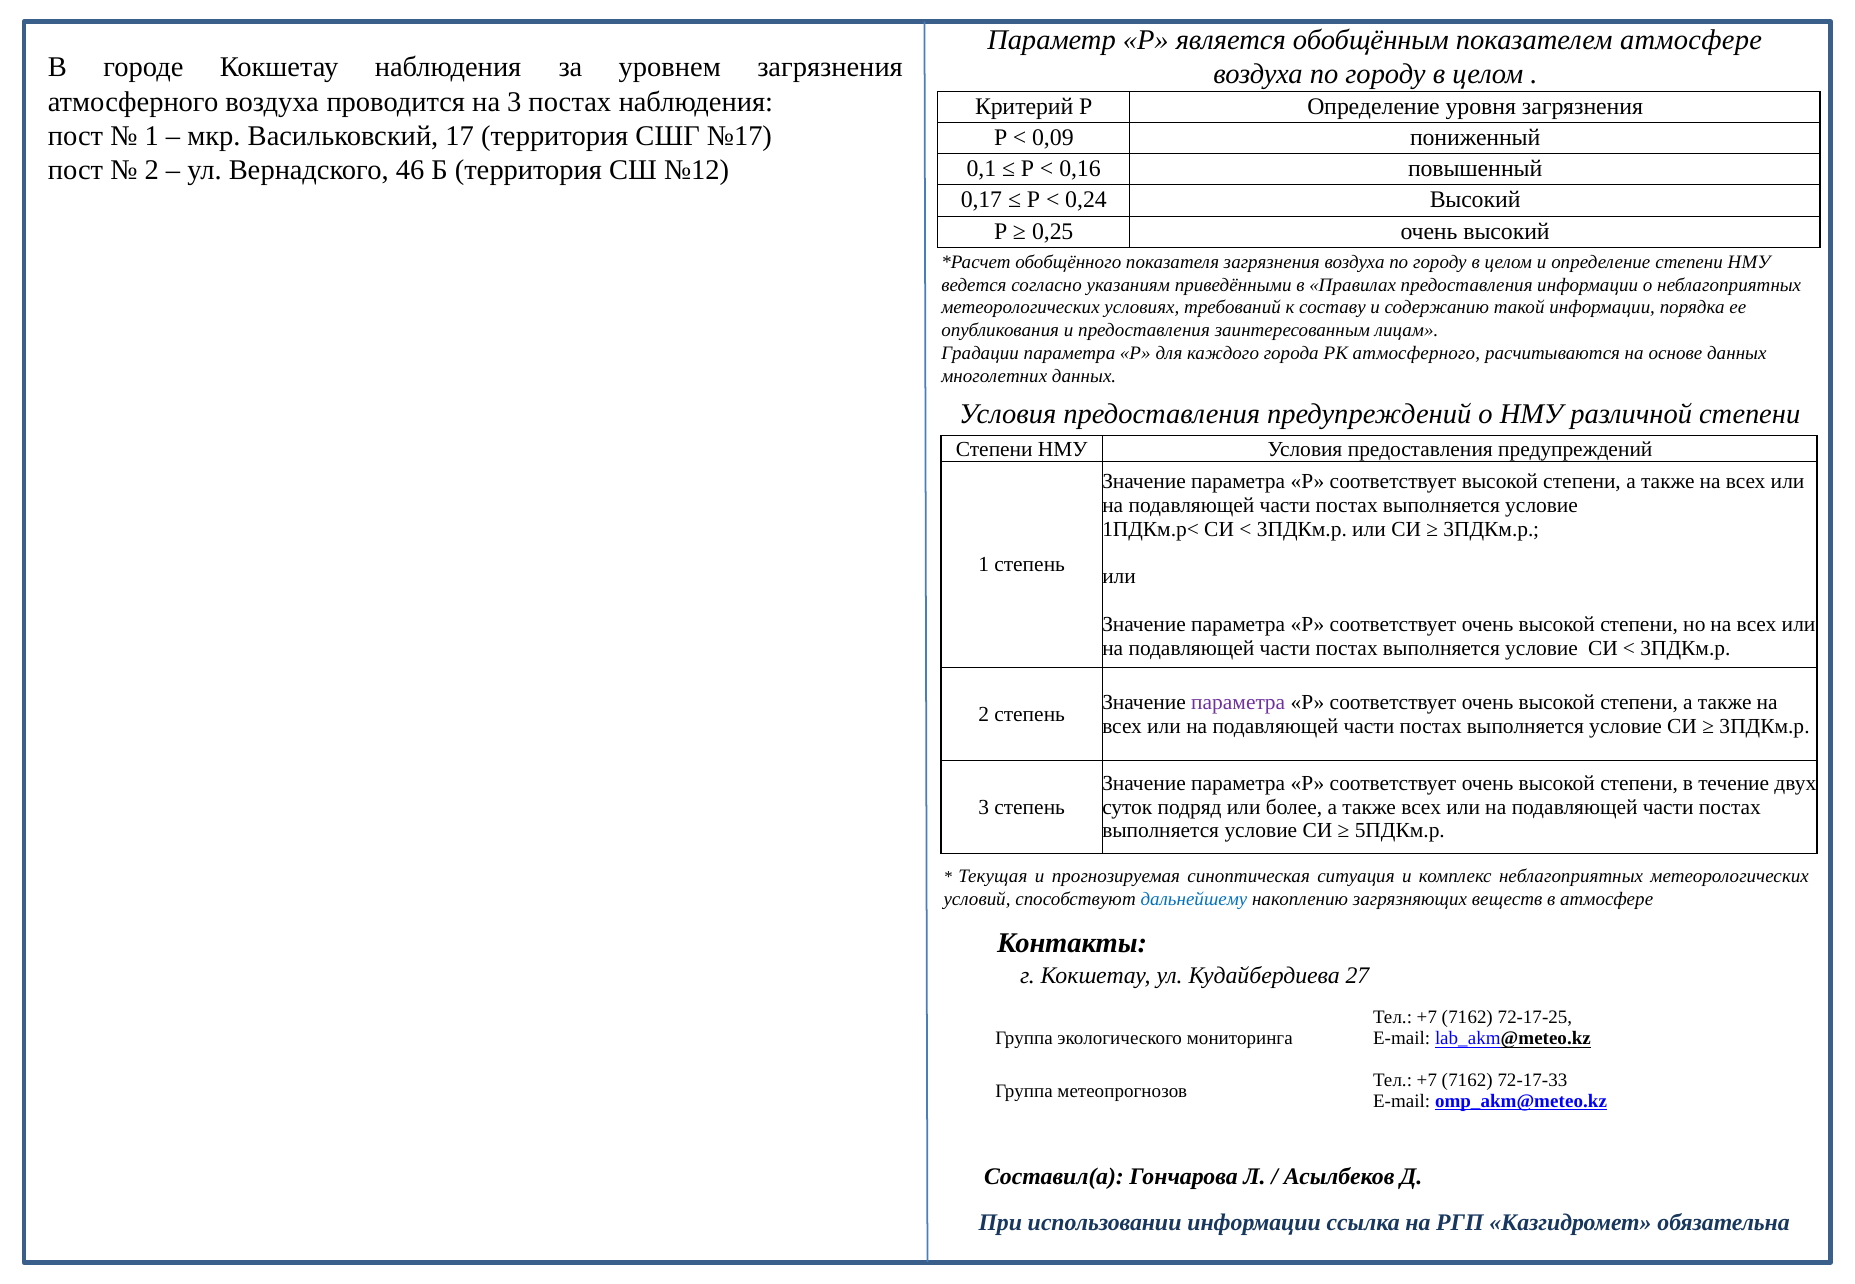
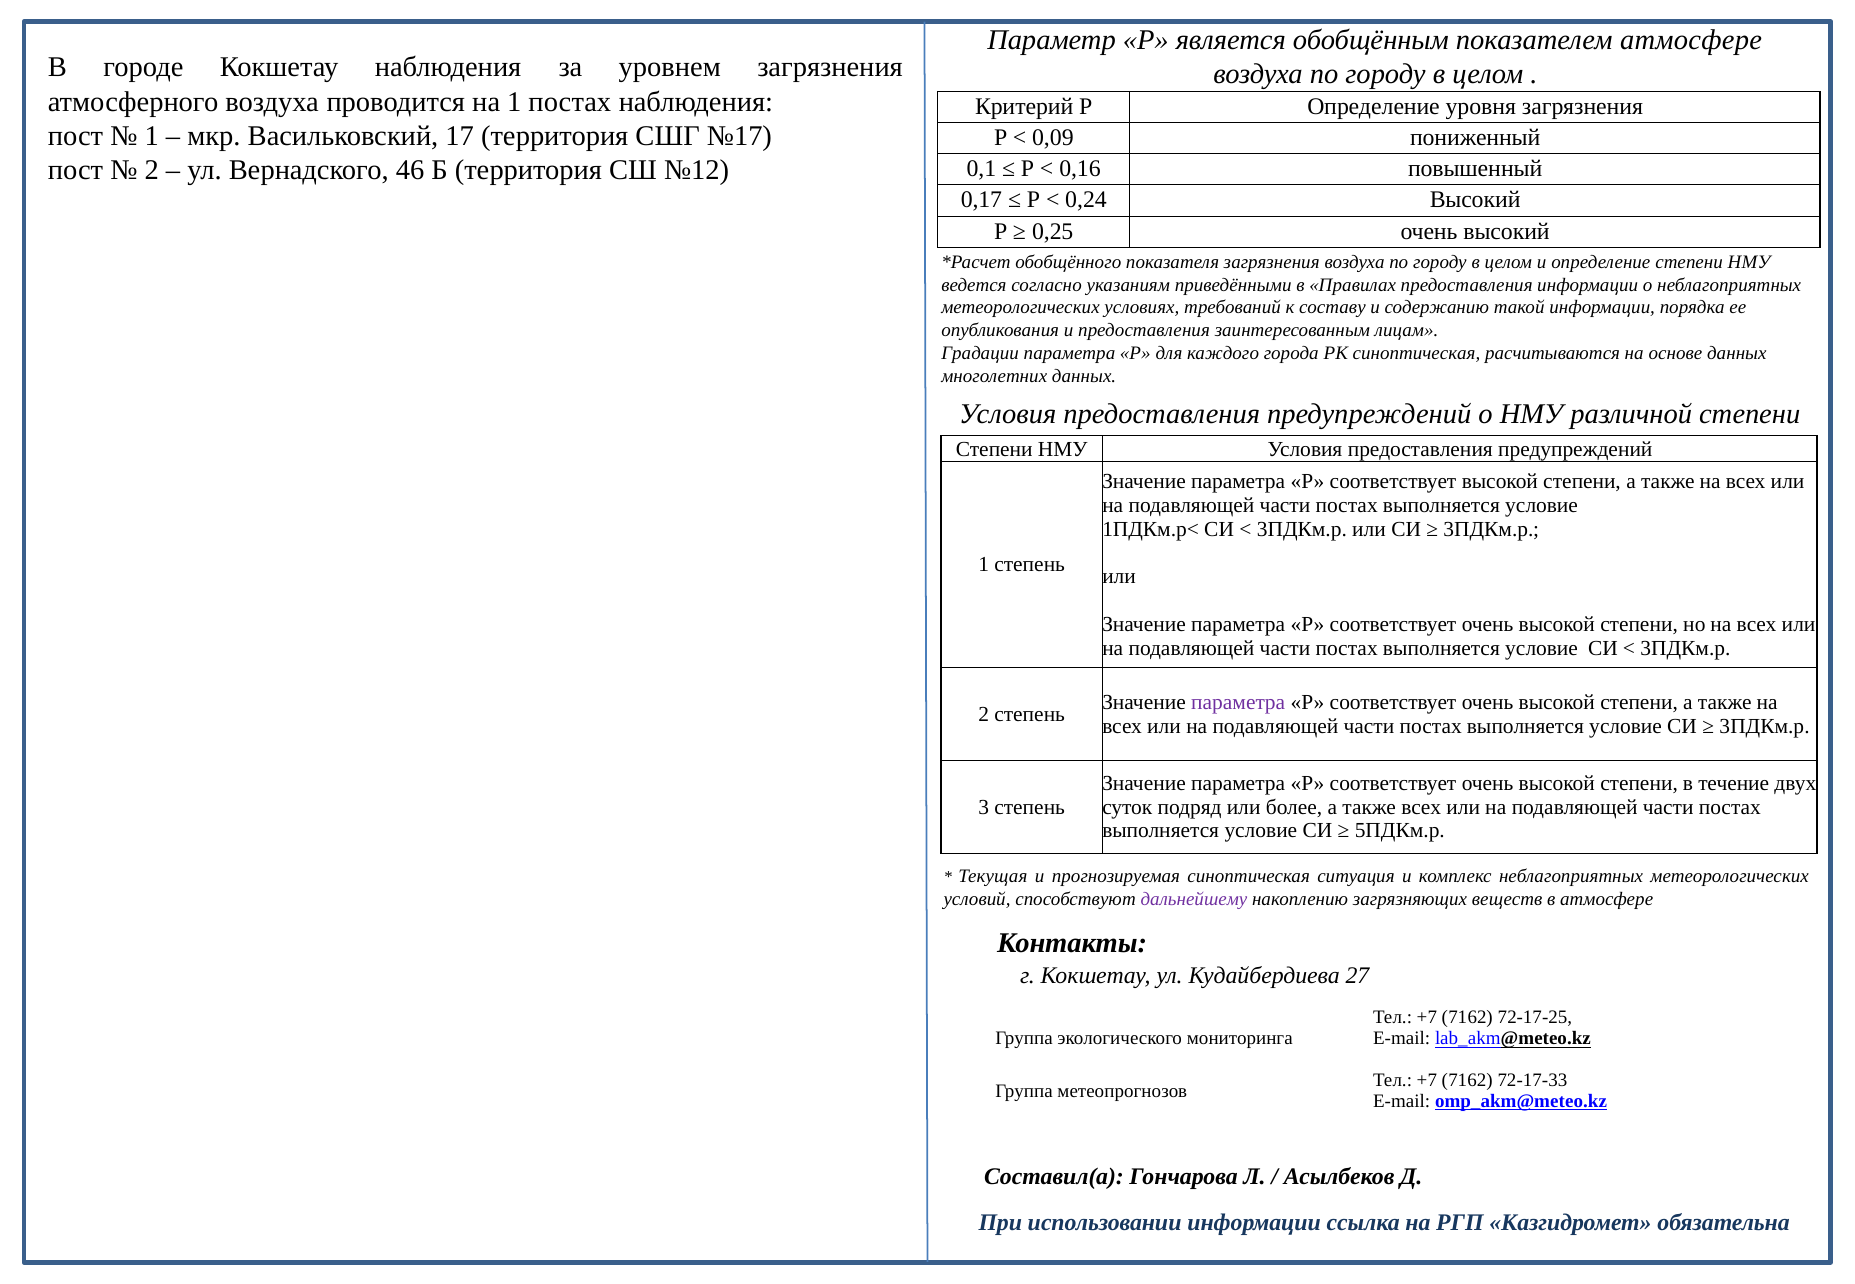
на 3: 3 -> 1
РК атмосферного: атмосферного -> синоптическая
дальнейшему colour: blue -> purple
